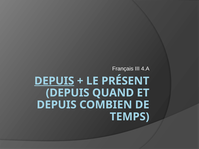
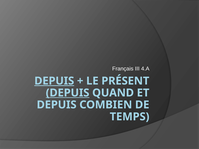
DEPUIS at (68, 93) underline: none -> present
